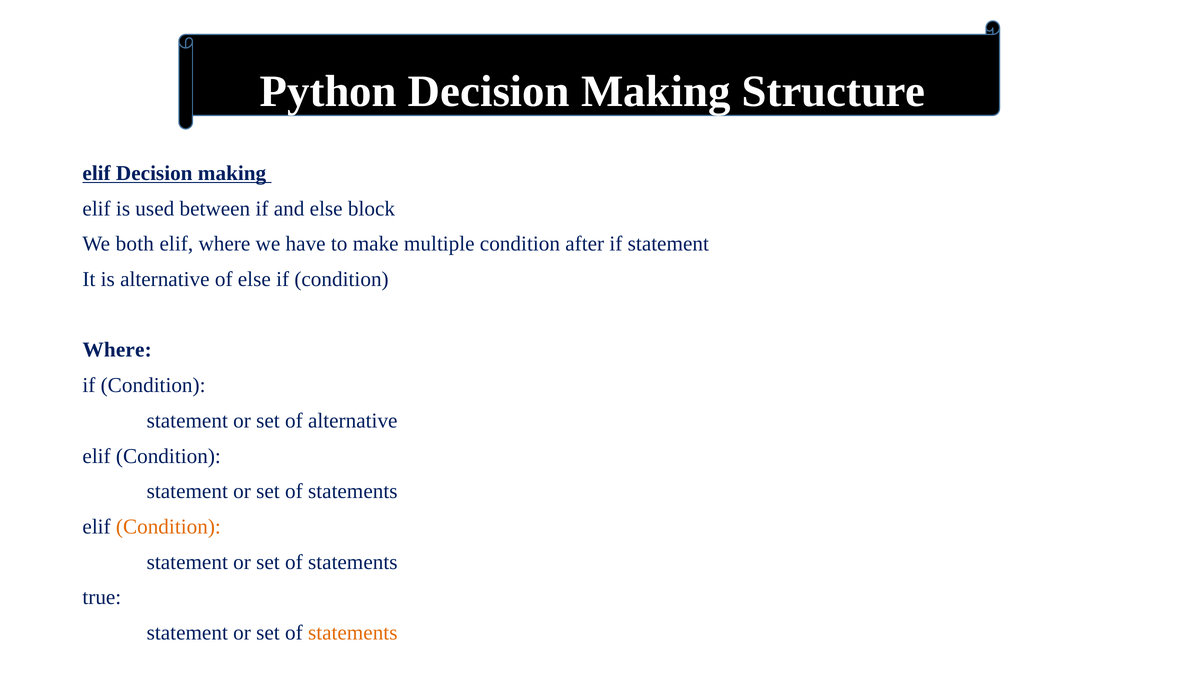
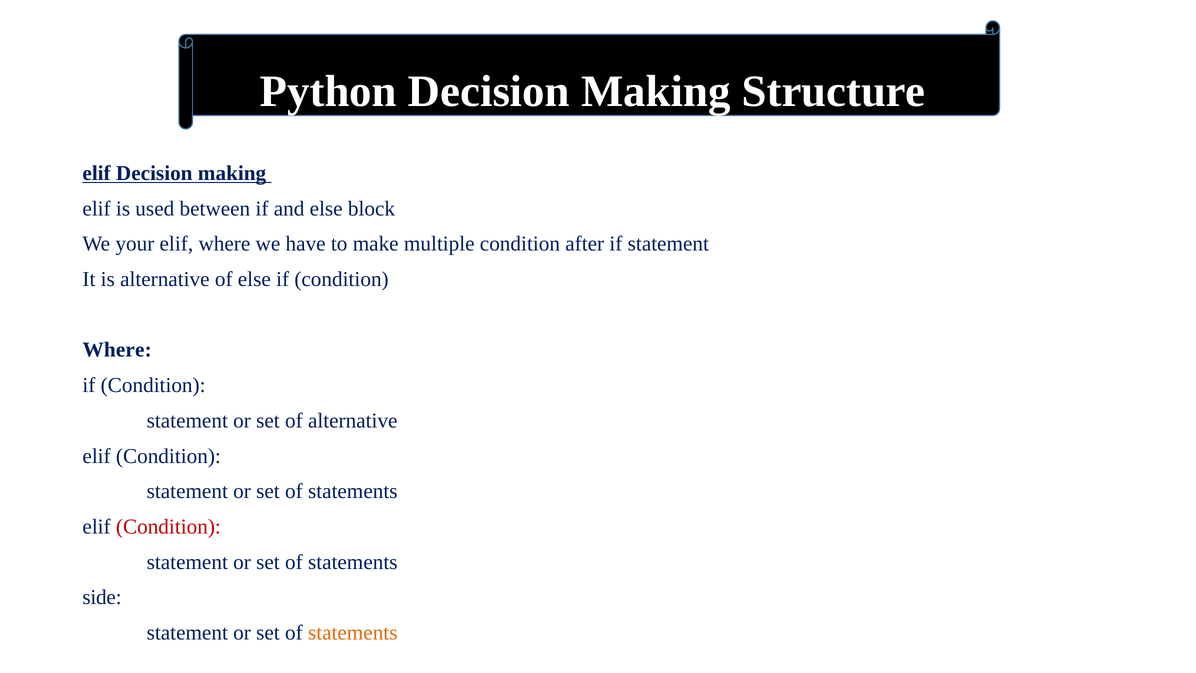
both: both -> your
Condition at (168, 527) colour: orange -> red
true: true -> side
